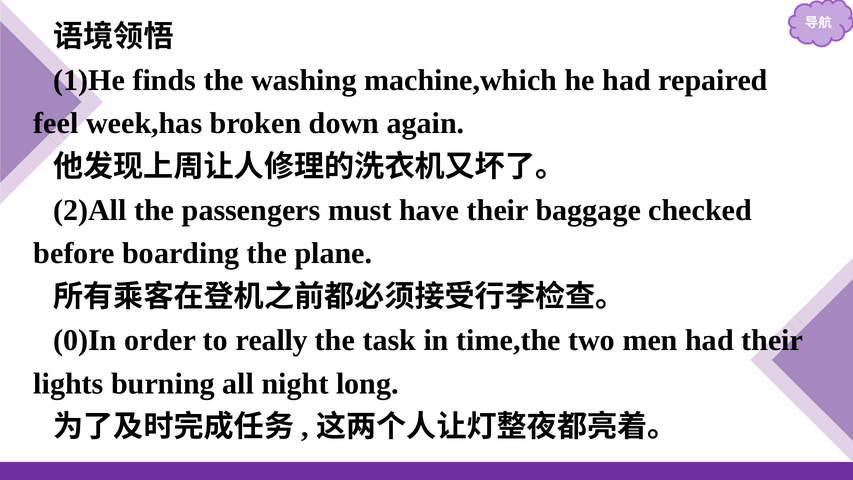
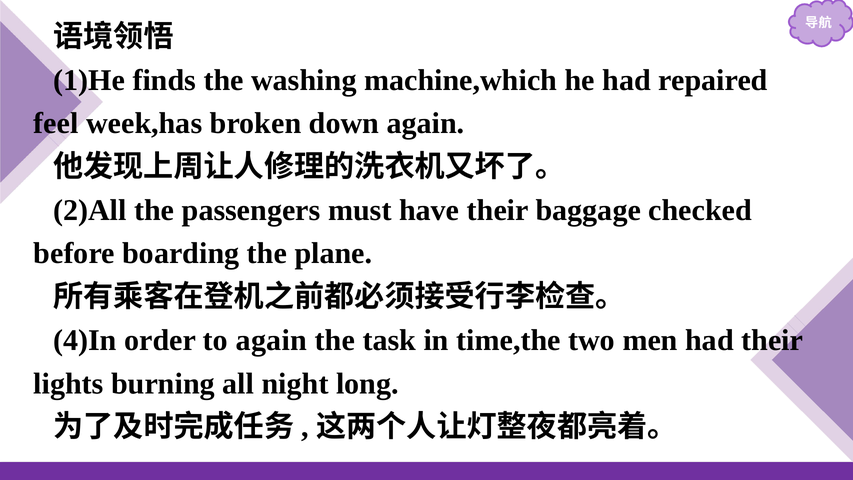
0)In: 0)In -> 4)In
to really: really -> again
